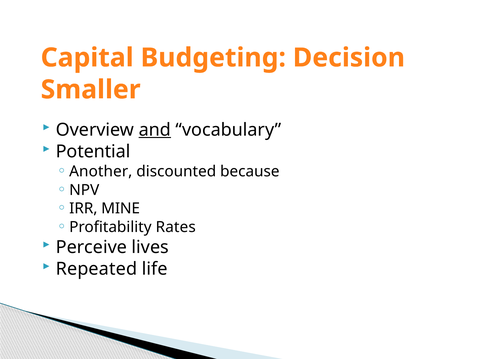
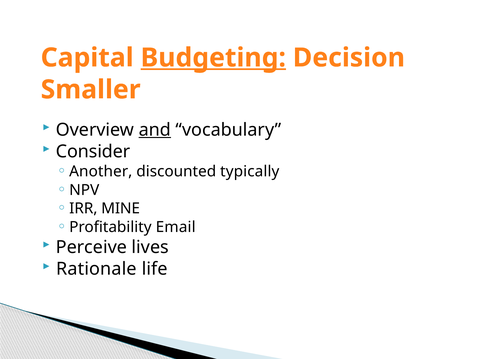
Budgeting underline: none -> present
Potential: Potential -> Consider
because: because -> typically
Rates: Rates -> Email
Repeated: Repeated -> Rationale
